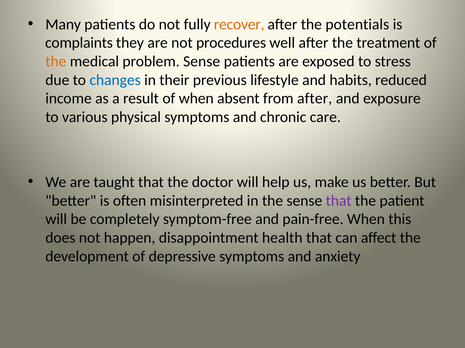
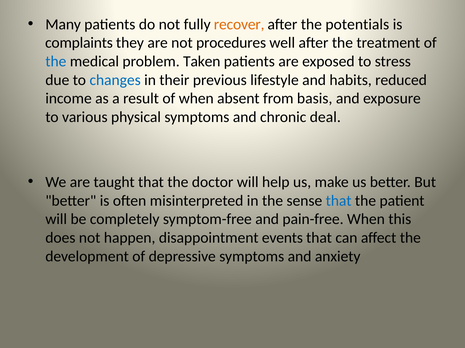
the at (56, 62) colour: orange -> blue
problem Sense: Sense -> Taken
from after: after -> basis
care: care -> deal
that at (339, 201) colour: purple -> blue
health: health -> events
